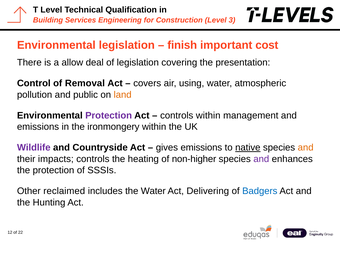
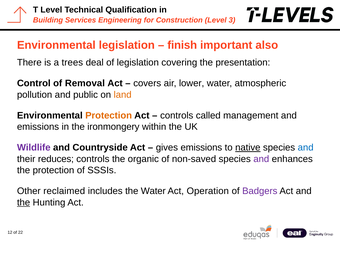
cost: cost -> also
allow: allow -> trees
using: using -> lower
Protection at (109, 115) colour: purple -> orange
controls within: within -> called
and at (306, 148) colour: orange -> blue
impacts: impacts -> reduces
heating: heating -> organic
non-higher: non-higher -> non-saved
Delivering: Delivering -> Operation
Badgers colour: blue -> purple
the at (24, 202) underline: none -> present
